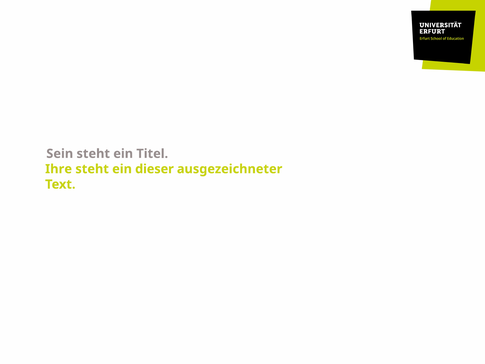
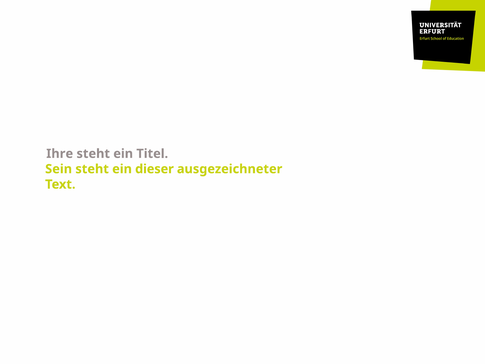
Sein: Sein -> Ihre
Ihre: Ihre -> Sein
